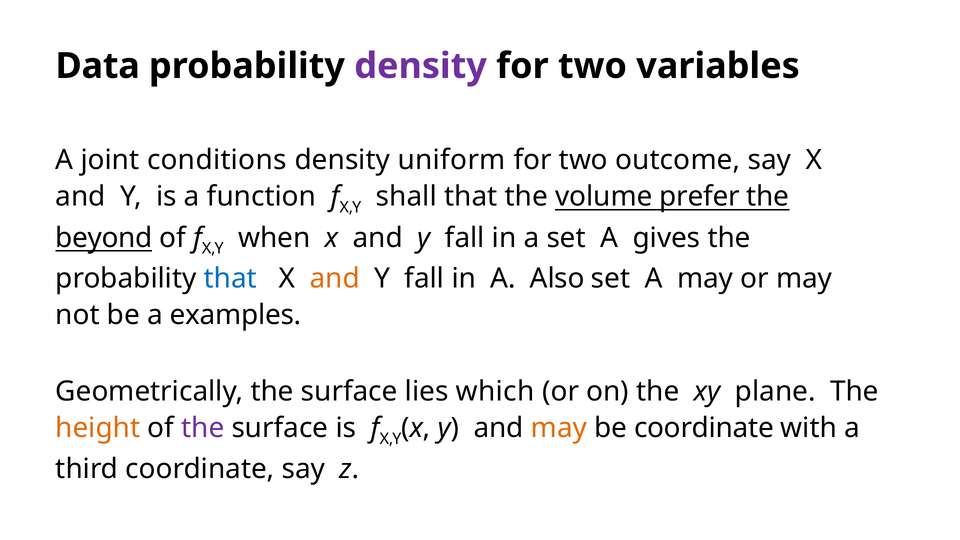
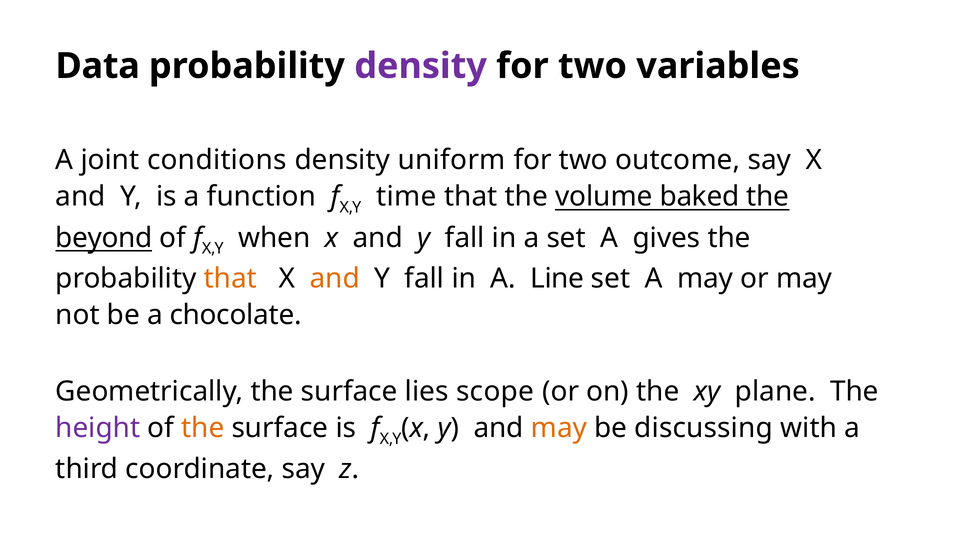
shall: shall -> time
prefer: prefer -> baked
that at (230, 279) colour: blue -> orange
Also: Also -> Line
examples: examples -> chocolate
which: which -> scope
height colour: orange -> purple
the at (203, 428) colour: purple -> orange
be coordinate: coordinate -> discussing
